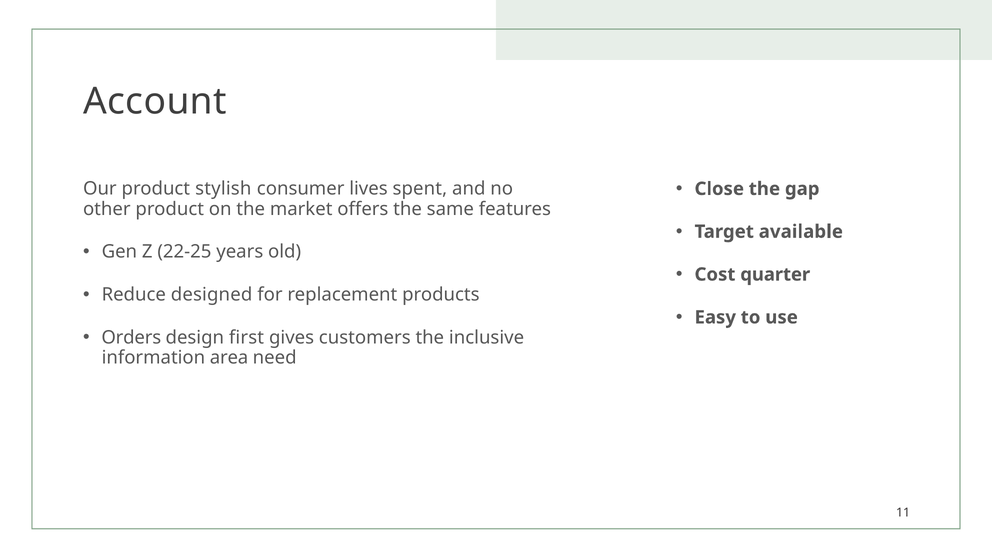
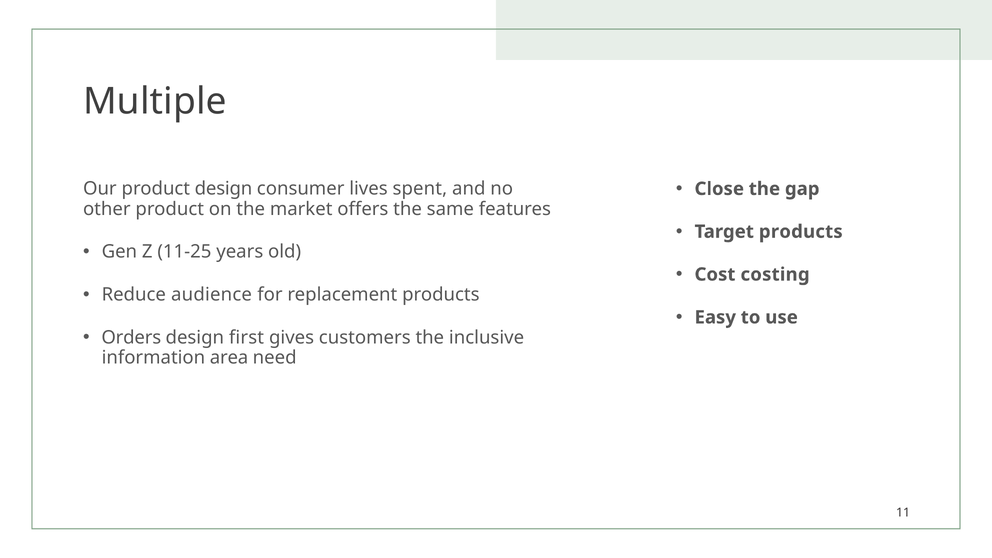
Account: Account -> Multiple
product stylish: stylish -> design
Target available: available -> products
22-25: 22-25 -> 11-25
quarter: quarter -> costing
designed: designed -> audience
